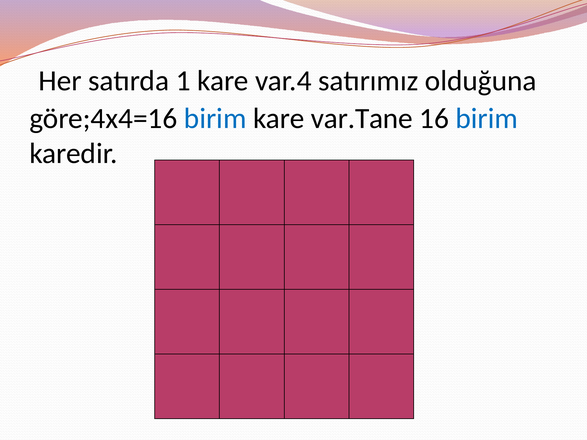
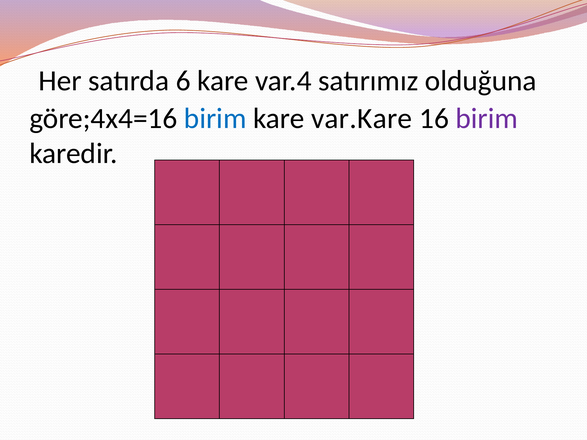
1: 1 -> 6
var.Tane: var.Tane -> var.Kare
birim at (487, 118) colour: blue -> purple
